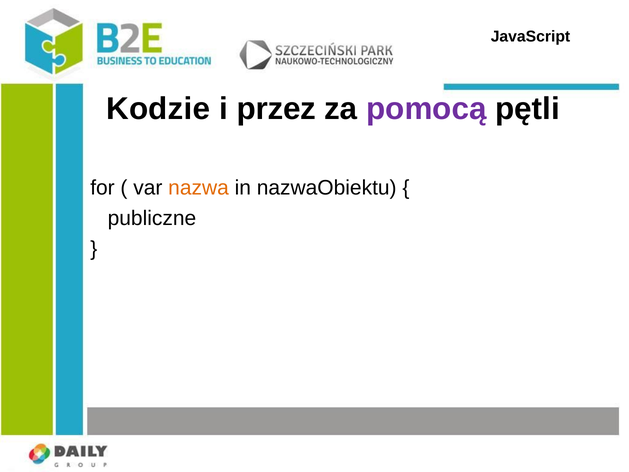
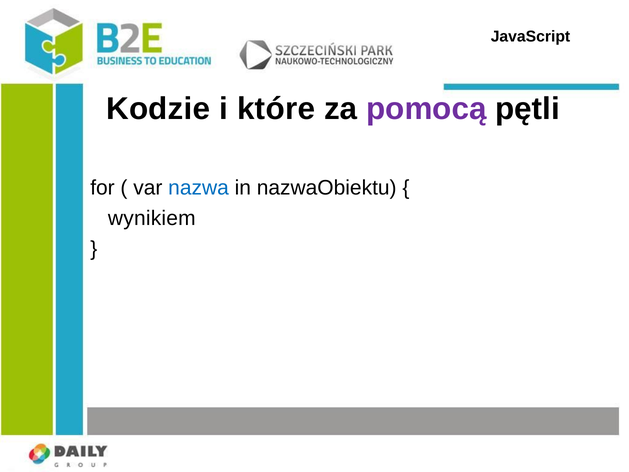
przez: przez -> które
nazwa colour: orange -> blue
publiczne: publiczne -> wynikiem
